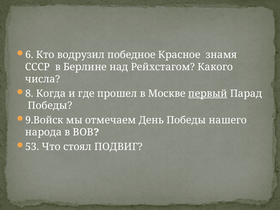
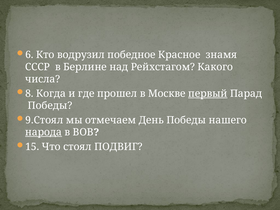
9.Войск: 9.Войск -> 9.Стоял
народа underline: none -> present
53: 53 -> 15
